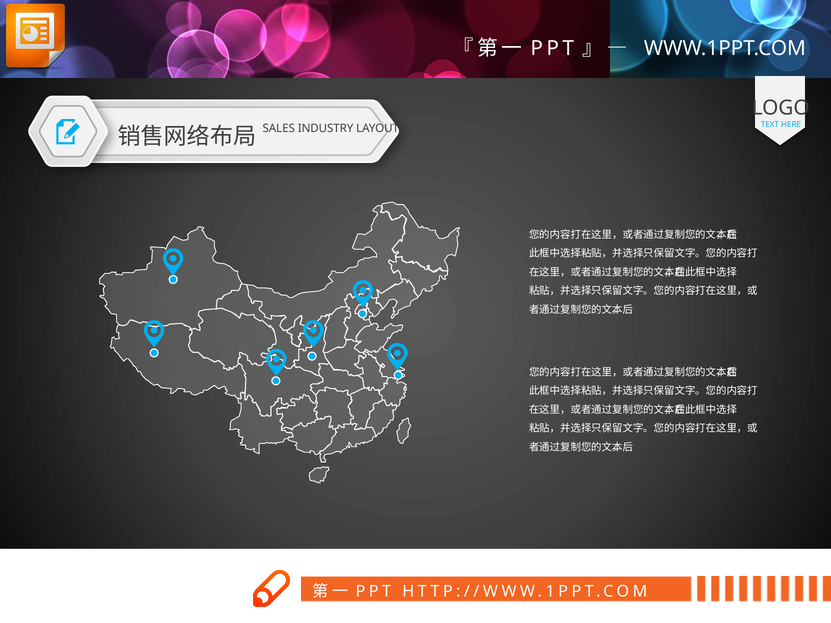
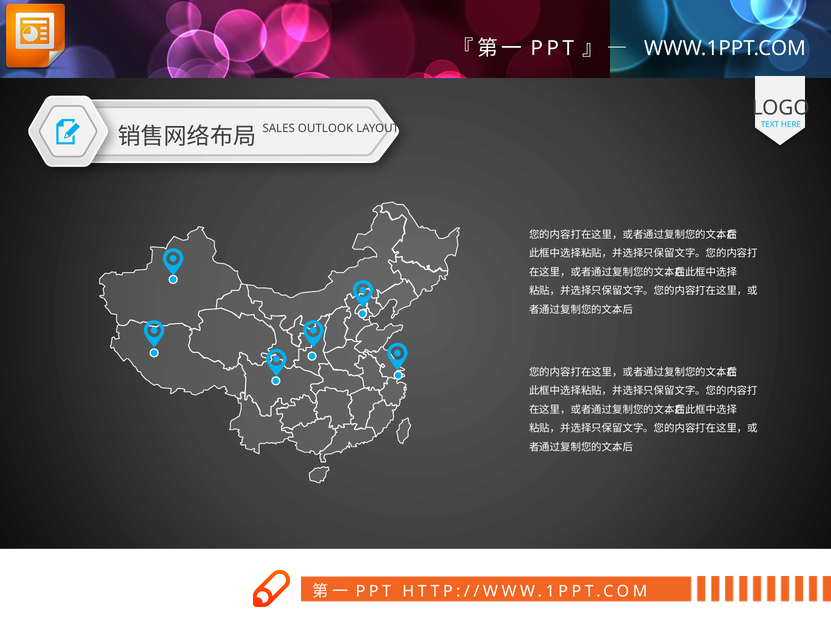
INDUSTRY: INDUSTRY -> OUTLOOK
